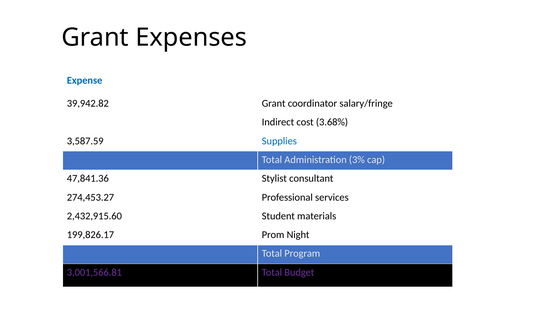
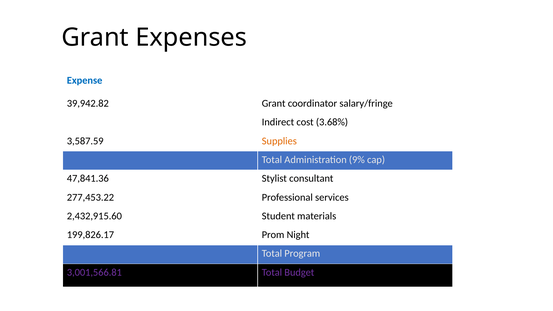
Supplies colour: blue -> orange
3%: 3% -> 9%
274,453.27: 274,453.27 -> 277,453.22
